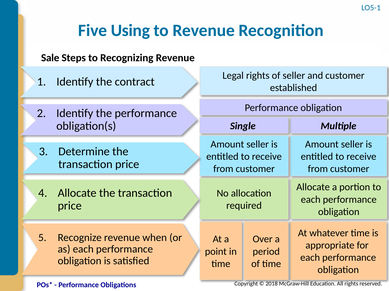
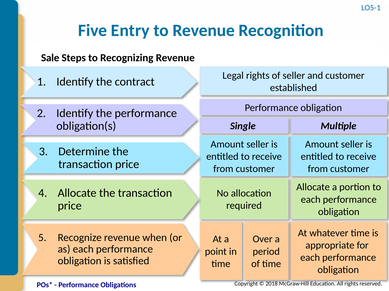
Using: Using -> Entry
